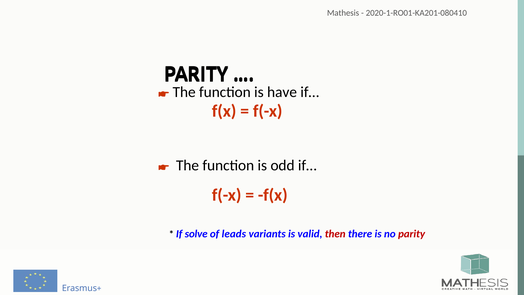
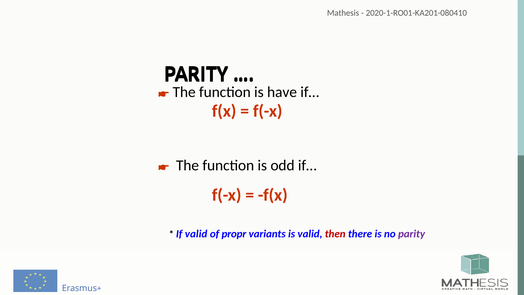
If solve: solve -> valid
leads: leads -> propr
parity at (412, 234) colour: red -> purple
